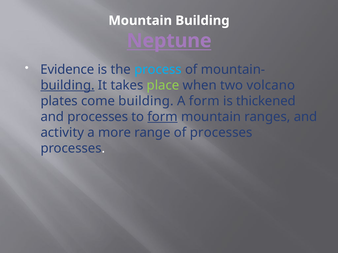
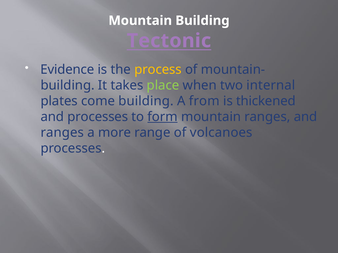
Neptune: Neptune -> Tectonic
process colour: light blue -> yellow
building at (68, 85) underline: present -> none
volcano: volcano -> internal
A form: form -> from
activity at (62, 133): activity -> ranges
of processes: processes -> volcanoes
